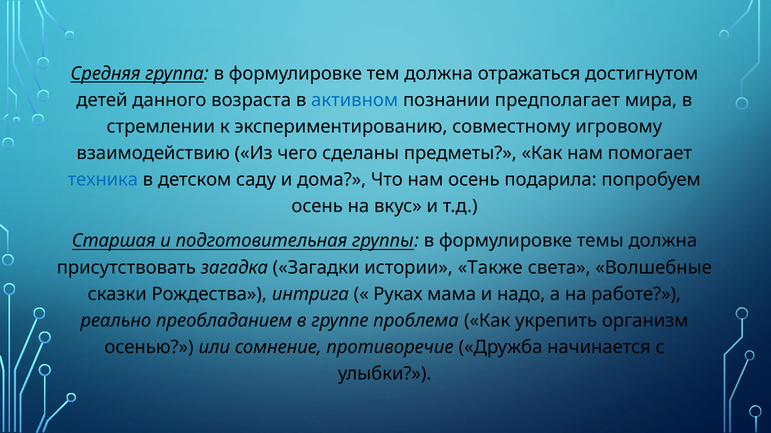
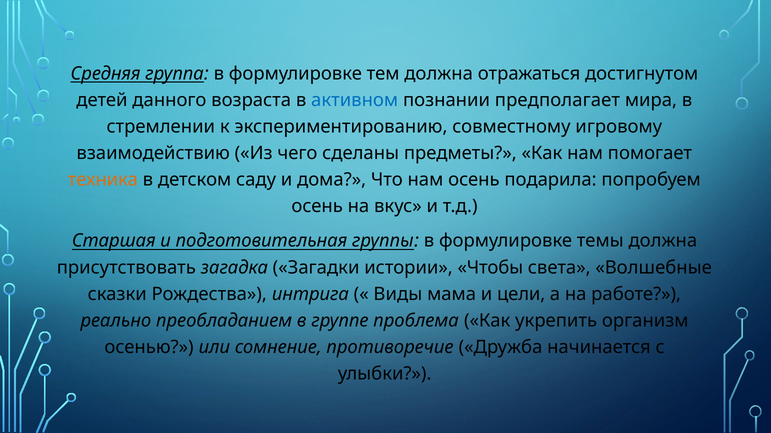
техника colour: blue -> orange
Также: Также -> Чтобы
Руках: Руках -> Виды
надо: надо -> цели
